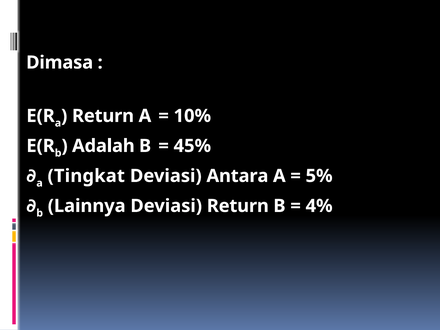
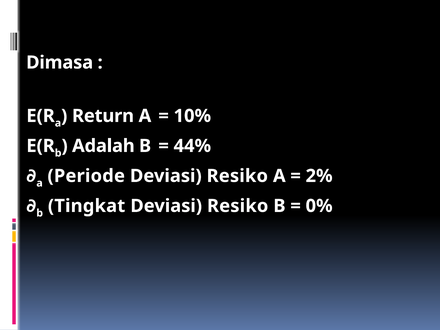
45%: 45% -> 44%
Tingkat: Tingkat -> Periode
Antara at (237, 176): Antara -> Resiko
5%: 5% -> 2%
Lainnya: Lainnya -> Tingkat
Return at (238, 206): Return -> Resiko
4%: 4% -> 0%
